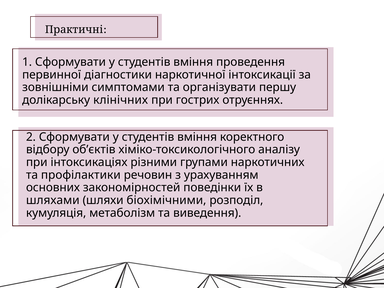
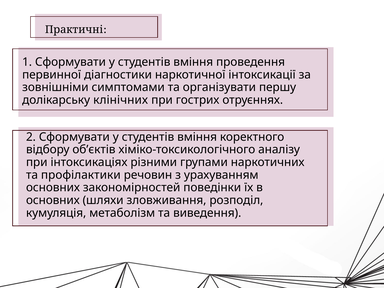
шляхами at (53, 200): шляхами -> основних
біохімічними: біохімічними -> зловживання
